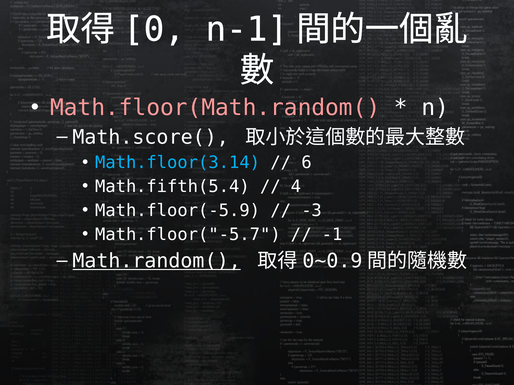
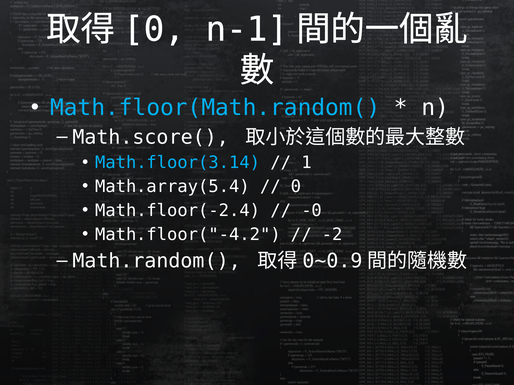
Math.floor(Math.random( colour: pink -> light blue
6: 6 -> 1
Math.fifth(5.4: Math.fifth(5.4 -> Math.array(5.4
4 at (296, 187): 4 -> 0
Math.floor(-5.9: Math.floor(-5.9 -> Math.floor(-2.4
-3: -3 -> -0
Math.floor("-5.7: Math.floor("-5.7 -> Math.floor("-4.2
-1: -1 -> -2
Math.random( underline: present -> none
